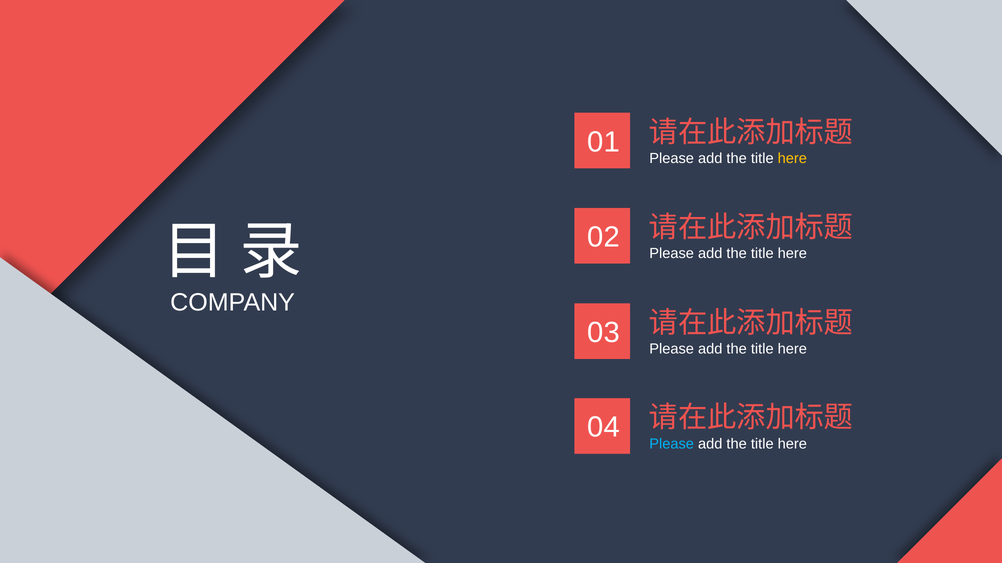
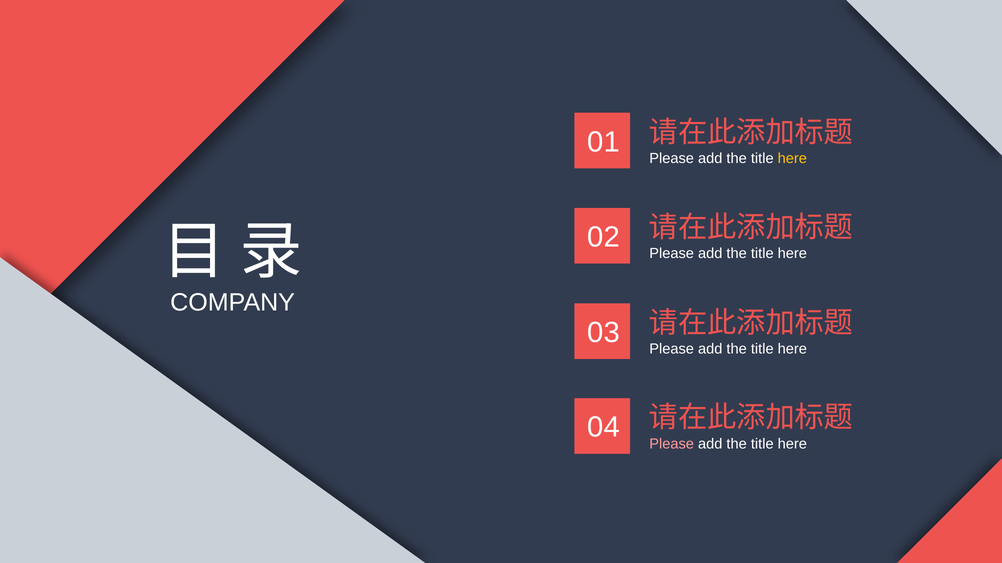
Please at (672, 444) colour: light blue -> pink
